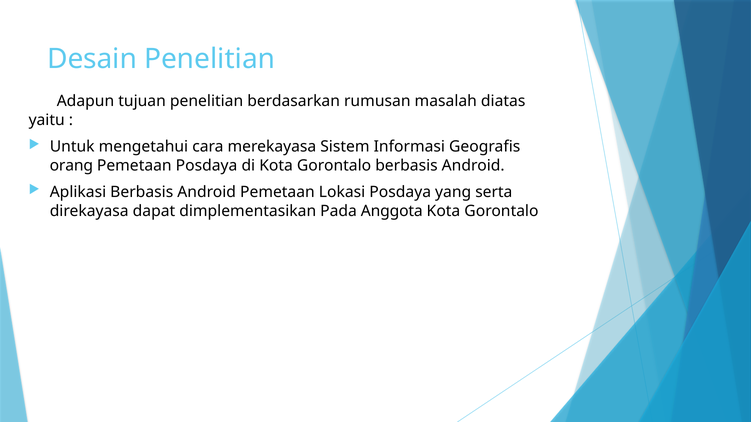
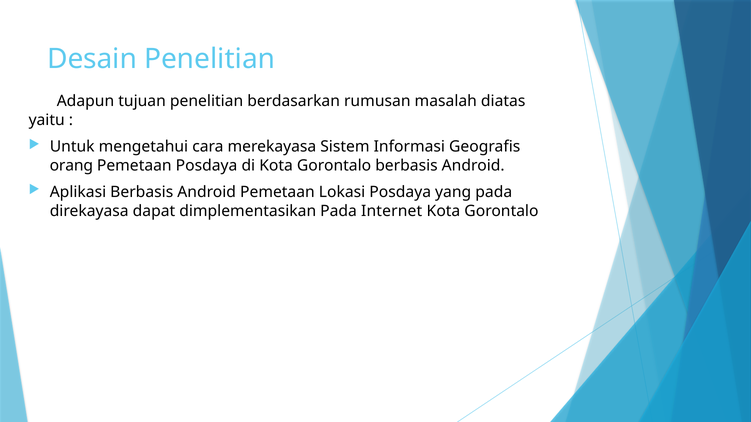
yang serta: serta -> pada
Anggota: Anggota -> Internet
